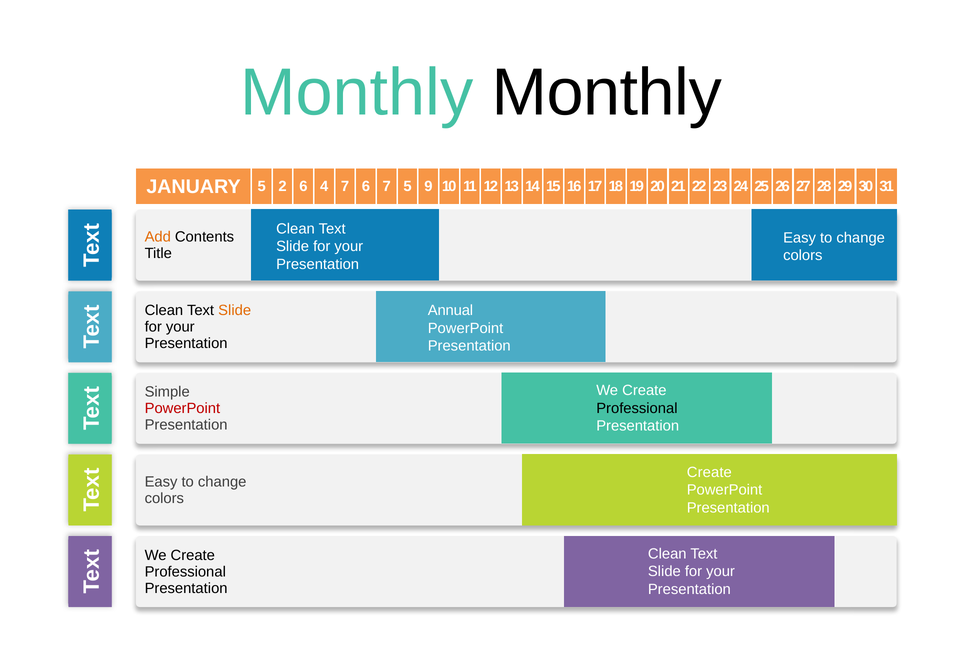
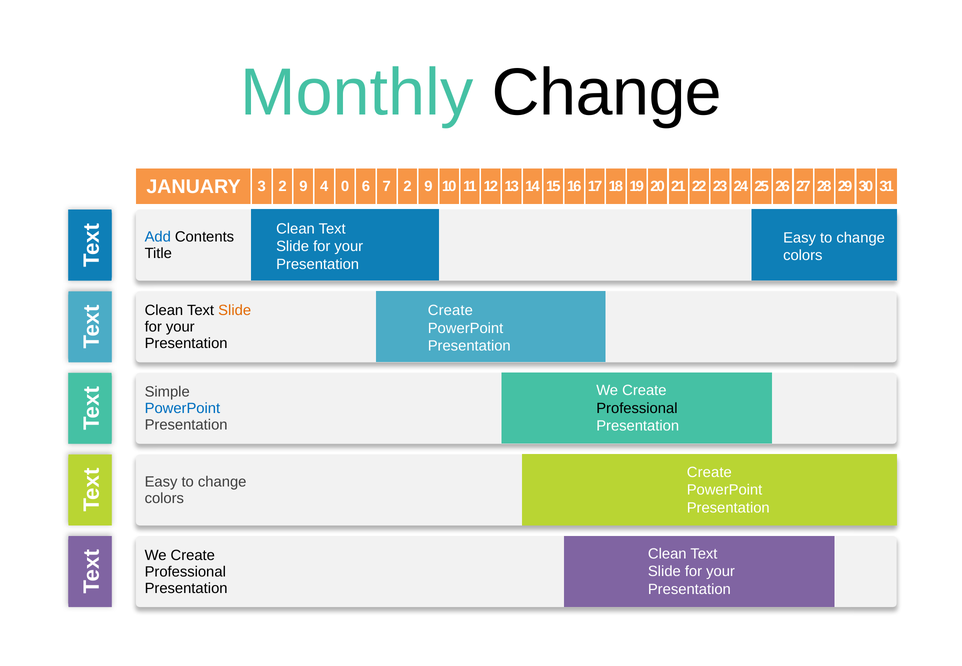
Monthly Monthly: Monthly -> Change
JANUARY 5: 5 -> 3
6 at (303, 187): 6 -> 9
4 7: 7 -> 0
7 5: 5 -> 2
Add colour: orange -> blue
Annual at (450, 311): Annual -> Create
PowerPoint at (182, 408) colour: red -> blue
